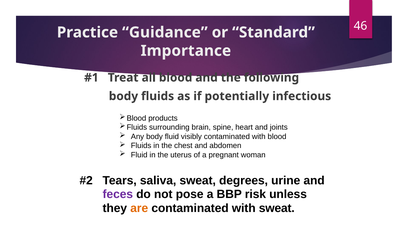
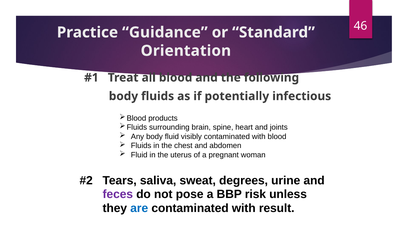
Importance: Importance -> Orientation
are colour: orange -> blue
with sweat: sweat -> result
